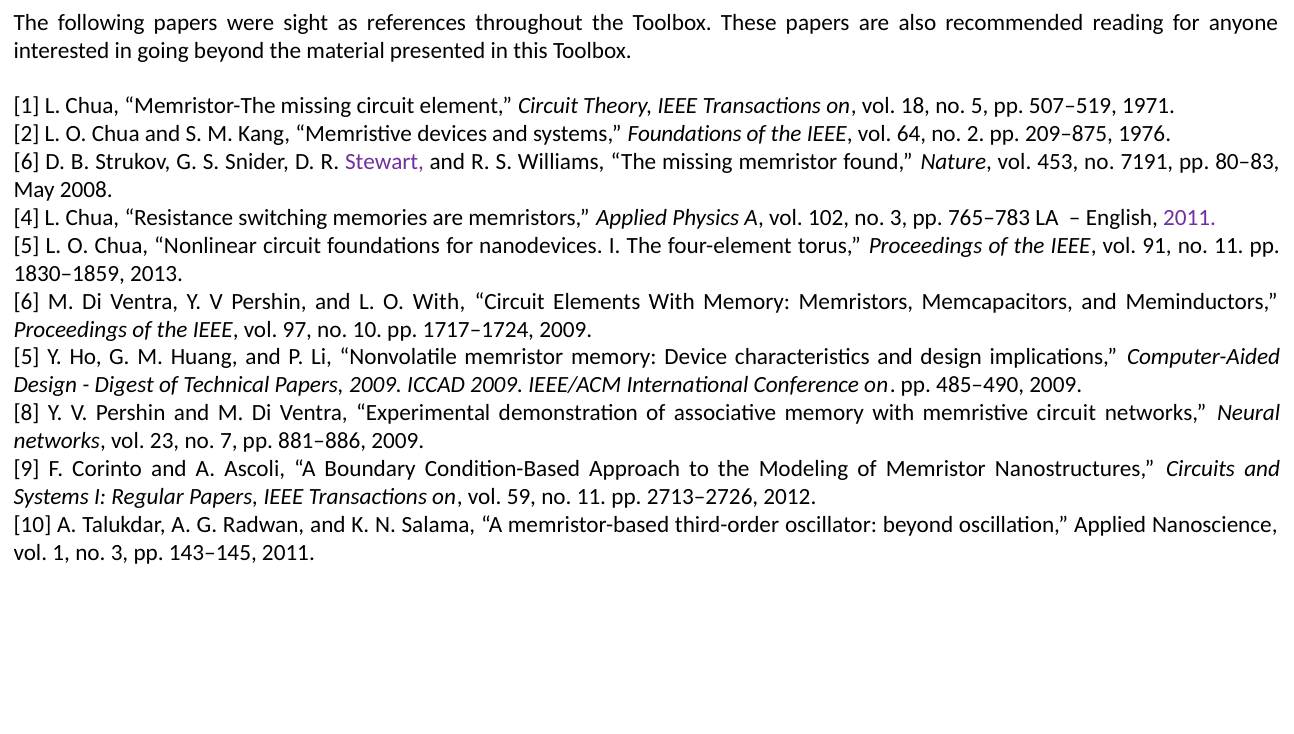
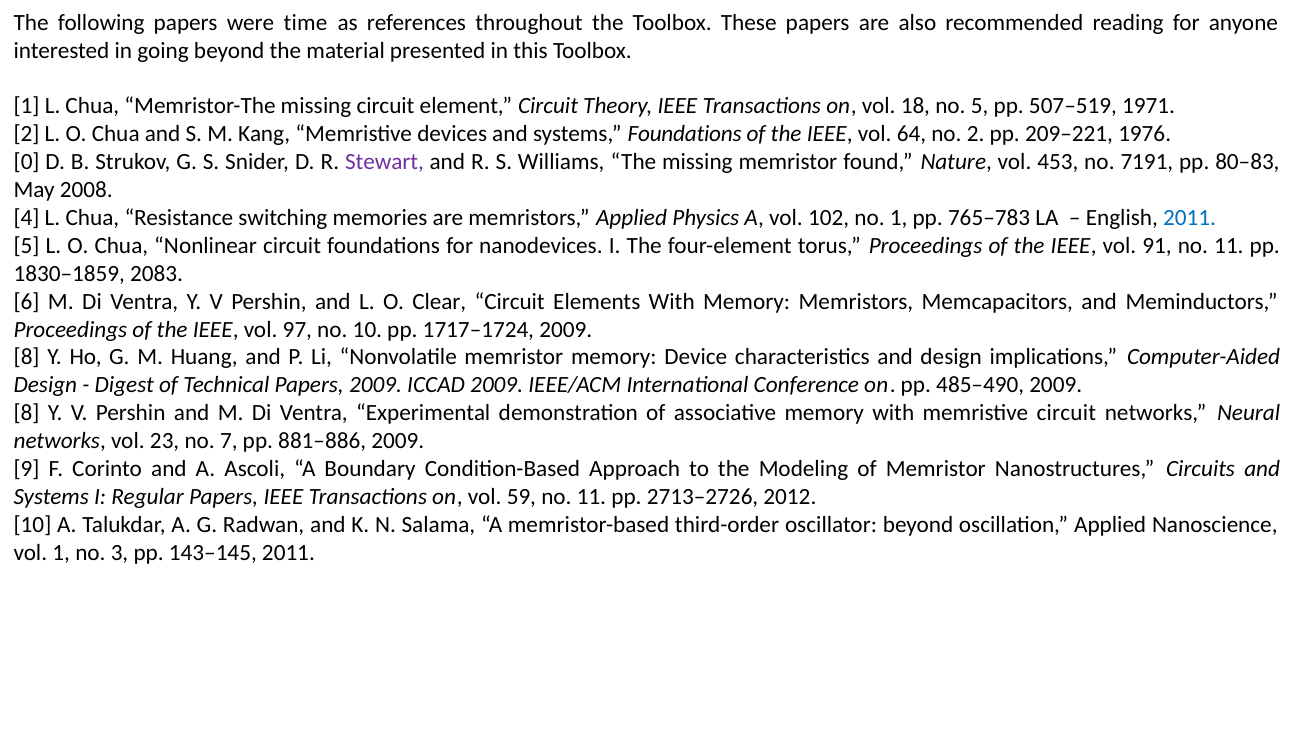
sight: sight -> time
209–875: 209–875 -> 209–221
6 at (27, 162): 6 -> 0
102 no 3: 3 -> 1
2011 at (1190, 218) colour: purple -> blue
2013: 2013 -> 2083
O With: With -> Clear
5 at (27, 357): 5 -> 8
